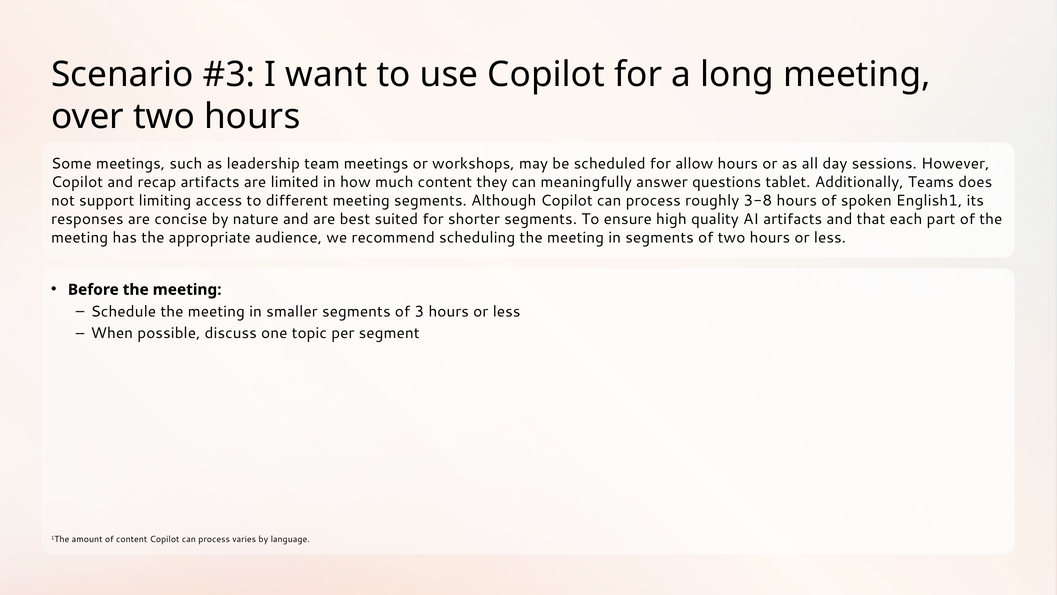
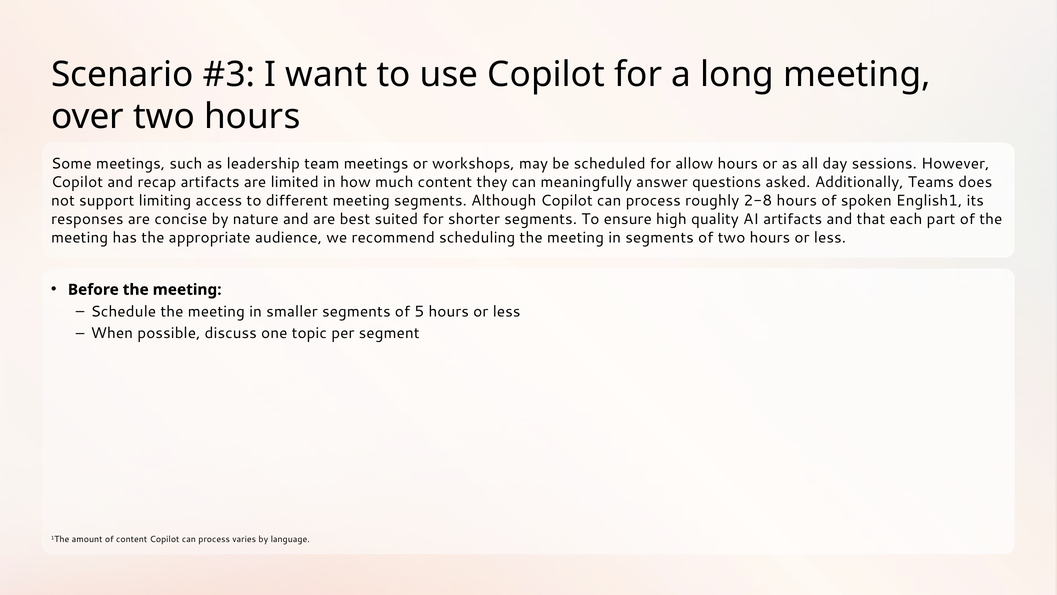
tablet: tablet -> asked
3-8: 3-8 -> 2-8
3: 3 -> 5
